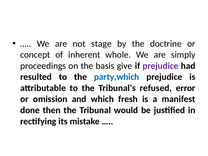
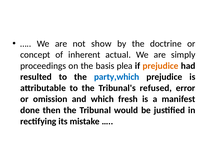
stage: stage -> show
whole: whole -> actual
give: give -> plea
prejudice at (161, 66) colour: purple -> orange
